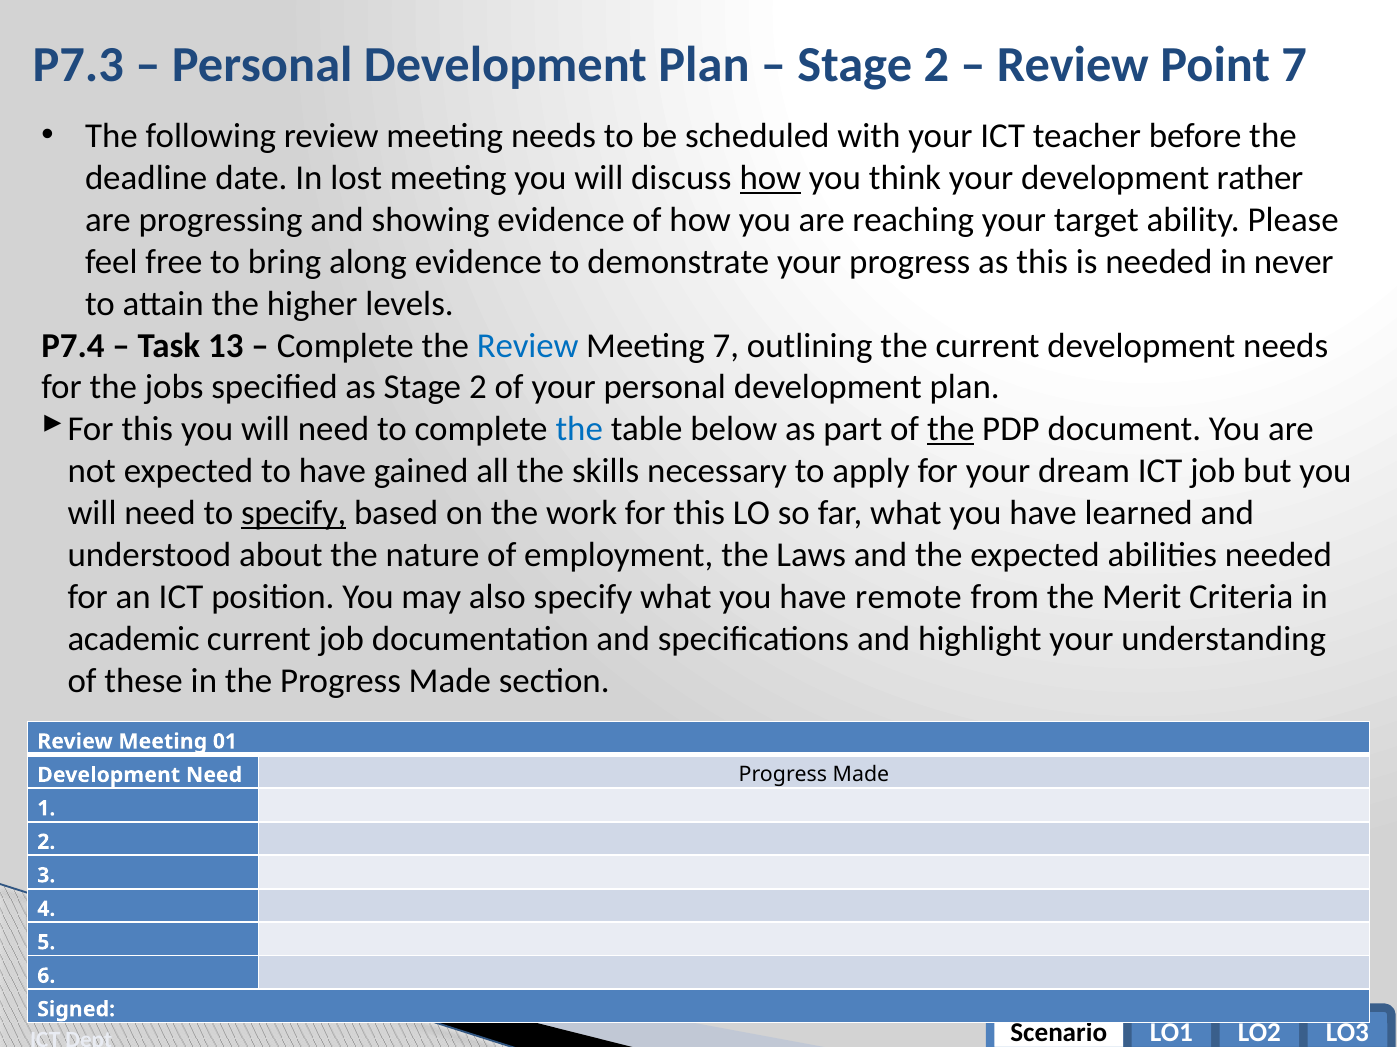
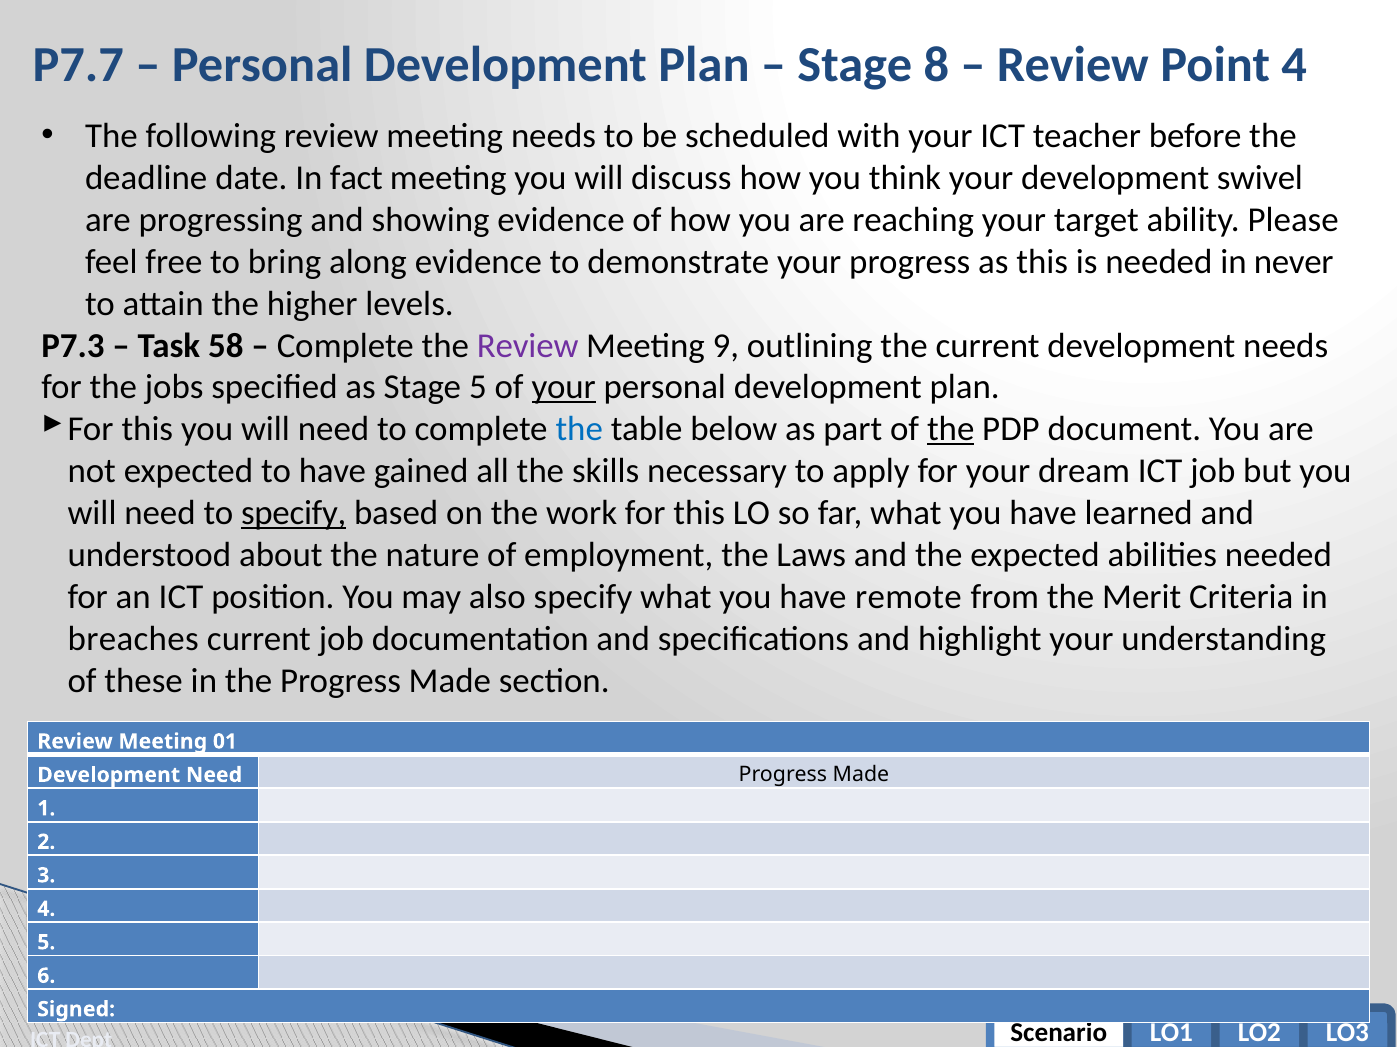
P7.3: P7.3 -> P7.7
2 at (936, 65): 2 -> 8
Point 7: 7 -> 4
lost: lost -> fact
how at (770, 178) underline: present -> none
rather: rather -> swivel
P7.4: P7.4 -> P7.3
13: 13 -> 58
Review at (528, 346) colour: blue -> purple
Meeting 7: 7 -> 9
as Stage 2: 2 -> 5
your at (564, 388) underline: none -> present
academic: academic -> breaches
